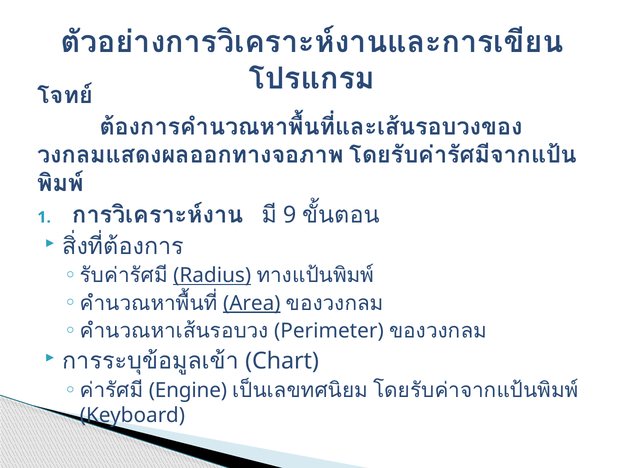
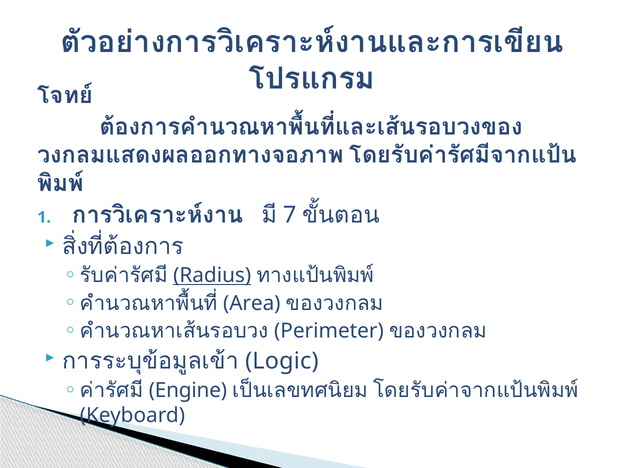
9: 9 -> 7
Area underline: present -> none
Chart: Chart -> Logic
